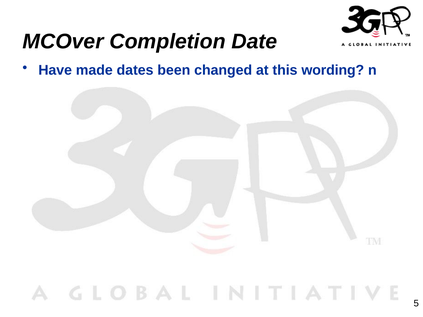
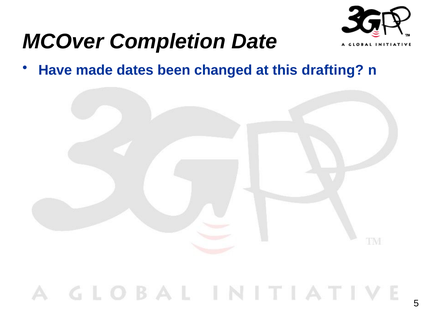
wording: wording -> drafting
